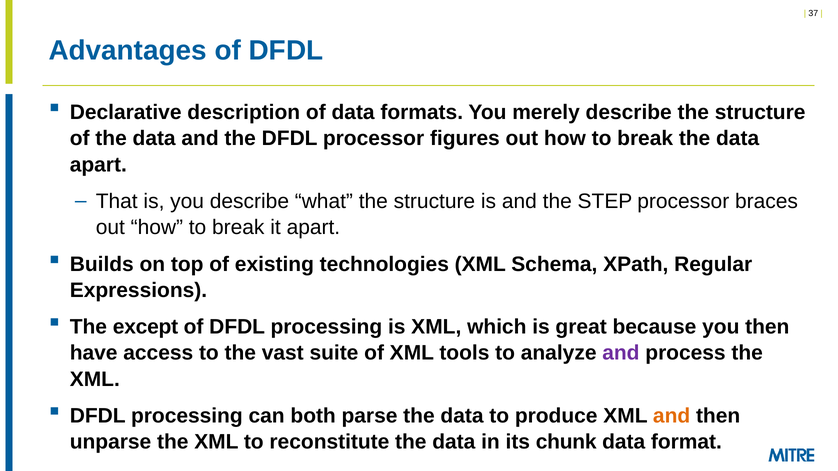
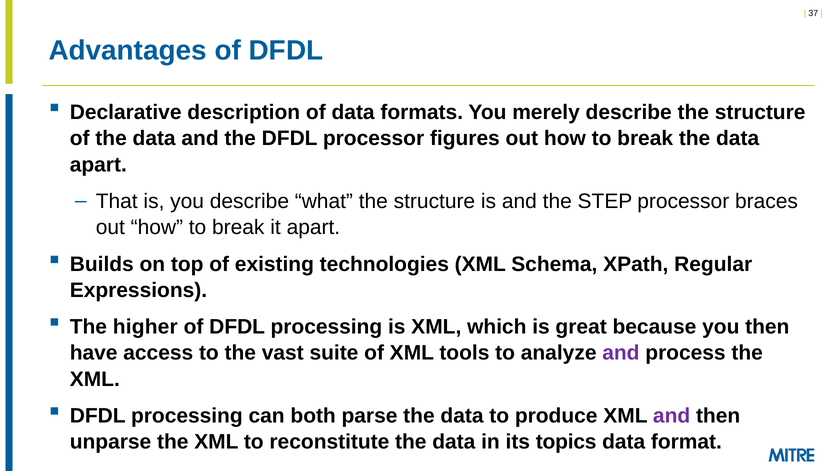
except: except -> higher
and at (672, 416) colour: orange -> purple
chunk: chunk -> topics
